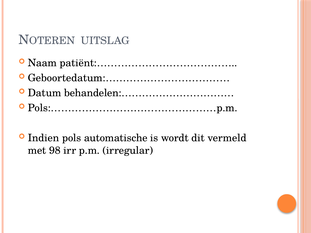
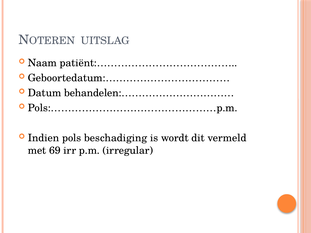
automatische: automatische -> beschadiging
98: 98 -> 69
